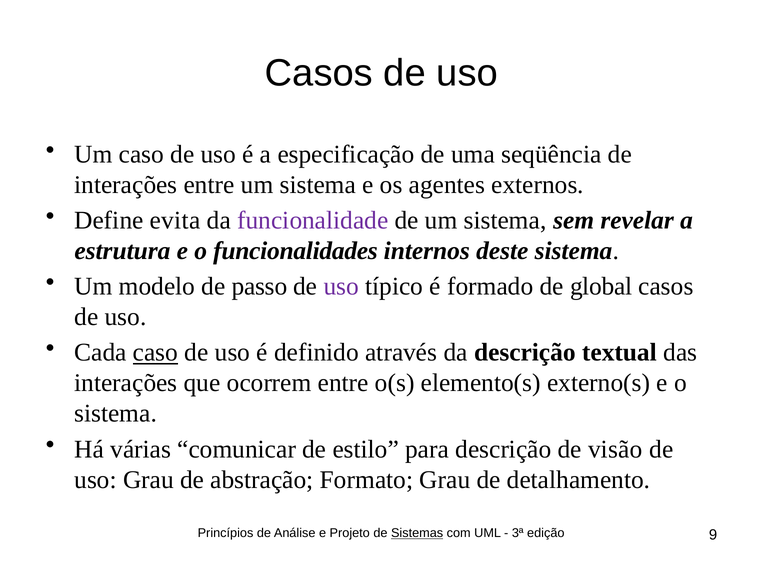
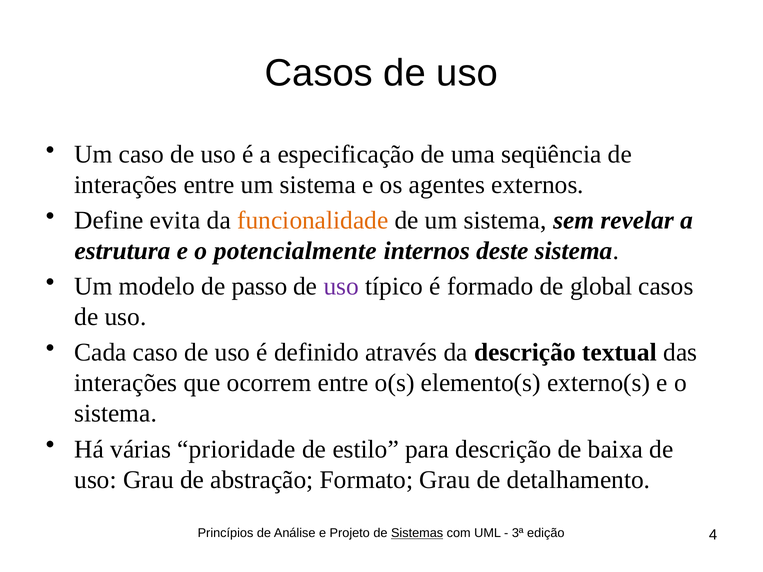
funcionalidade colour: purple -> orange
funcionalidades: funcionalidades -> potencialmente
caso at (156, 353) underline: present -> none
comunicar: comunicar -> prioridade
visão: visão -> baixa
9: 9 -> 4
